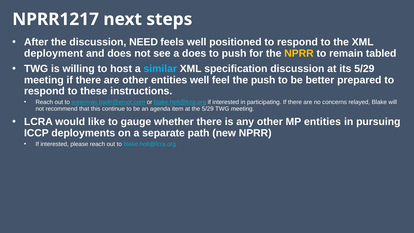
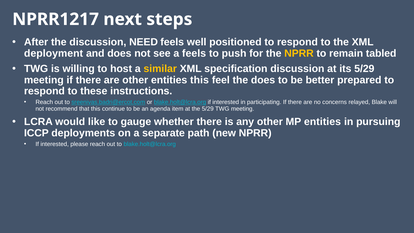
a does: does -> feels
similar colour: light blue -> yellow
entities well: well -> this
the push: push -> does
